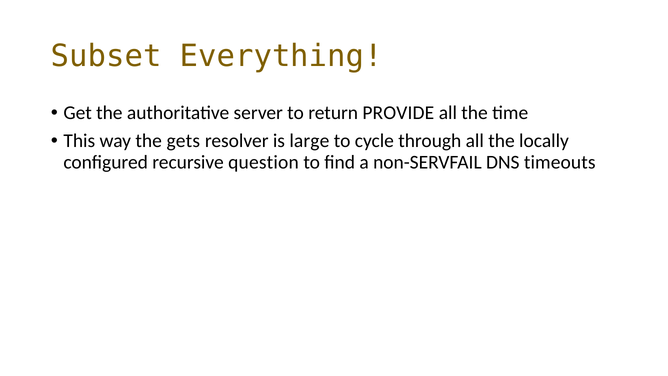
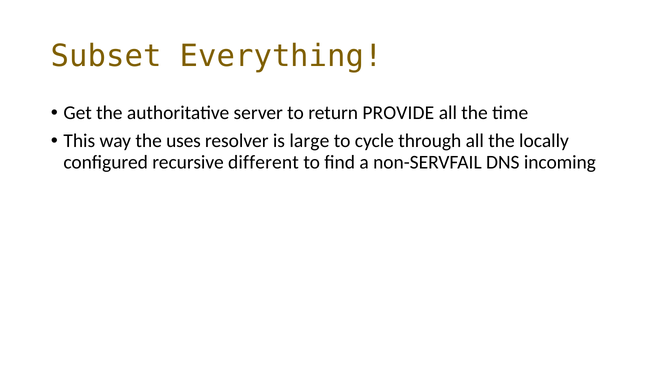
gets: gets -> uses
question: question -> different
timeouts: timeouts -> incoming
